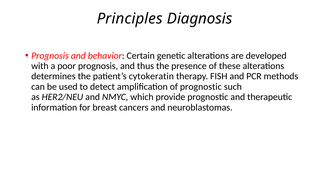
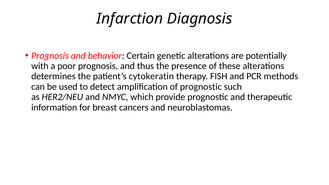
Principles: Principles -> Infarction
developed: developed -> potentially
